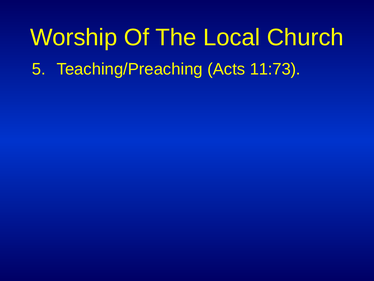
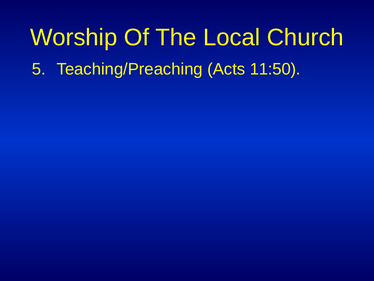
11:73: 11:73 -> 11:50
